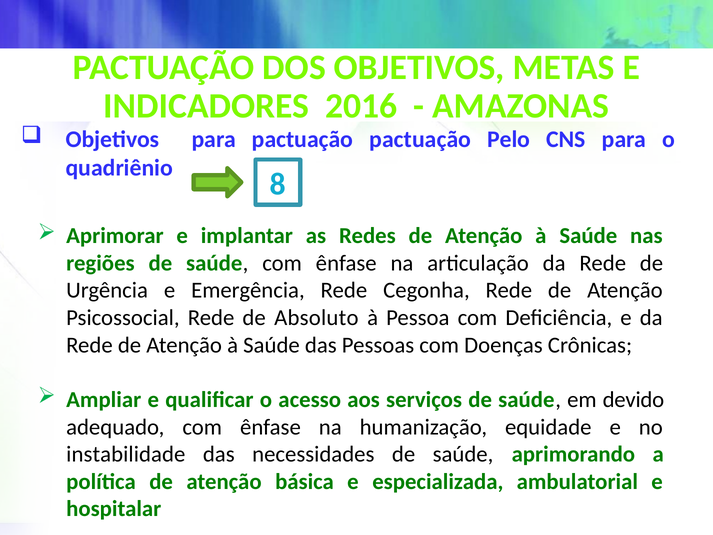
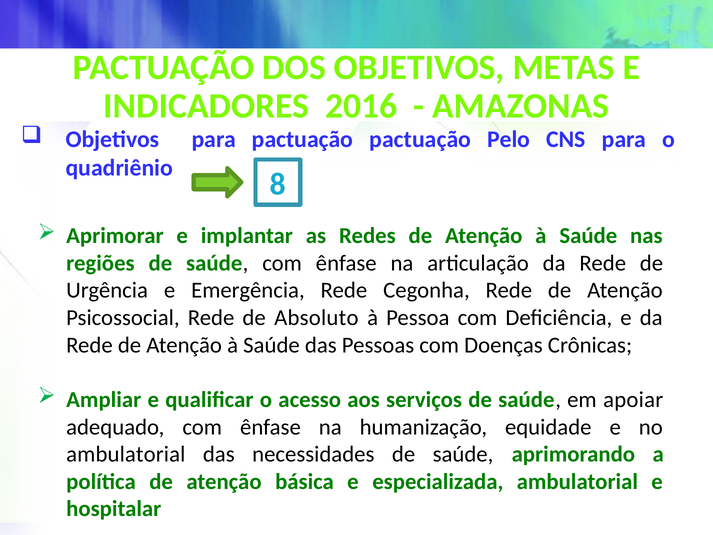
devido: devido -> apoiar
instabilidade at (126, 454): instabilidade -> ambulatorial
